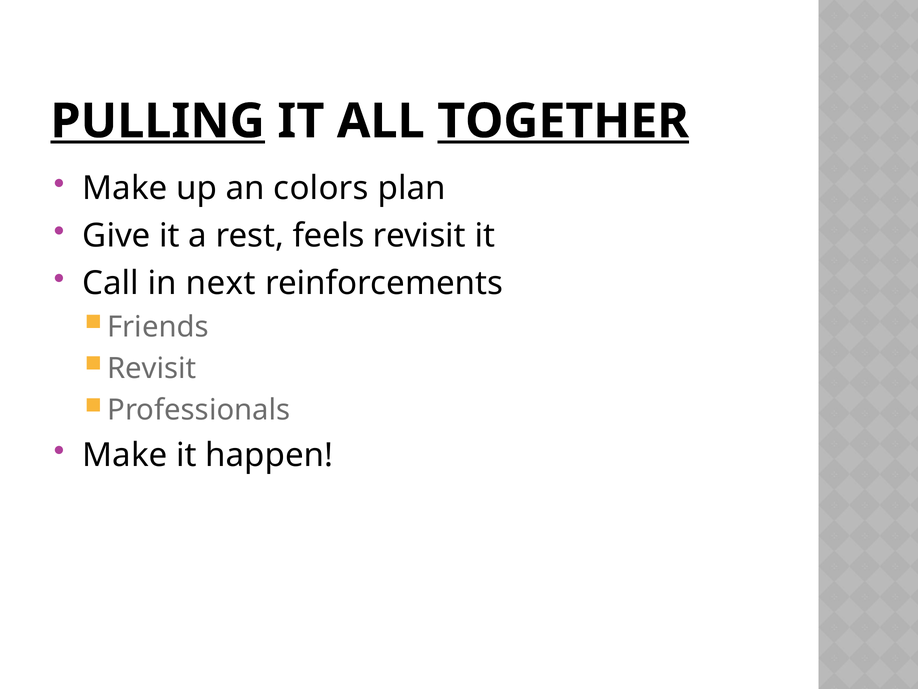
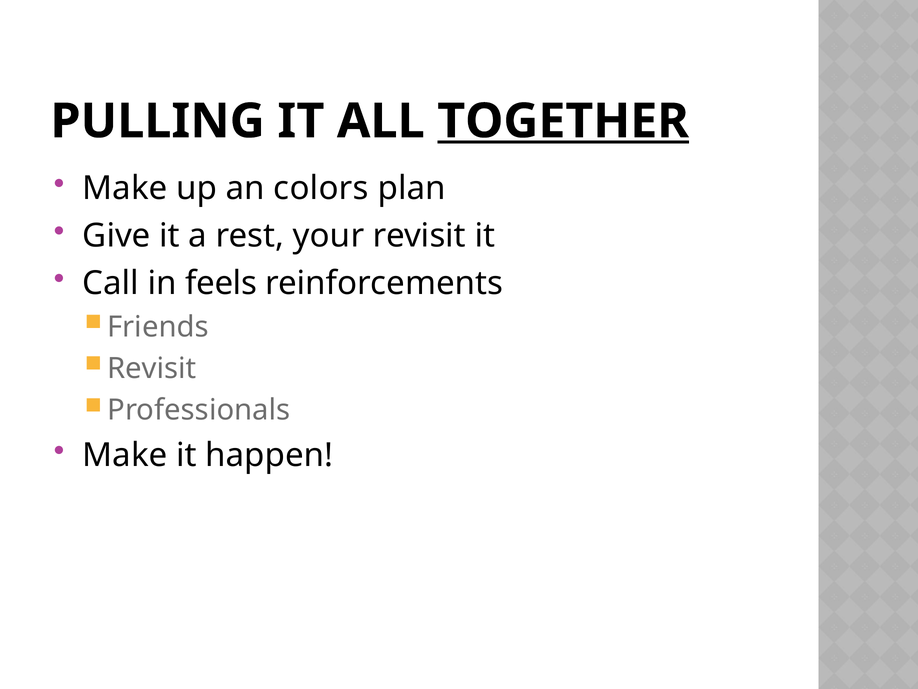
PULLING underline: present -> none
feels: feels -> your
next: next -> feels
